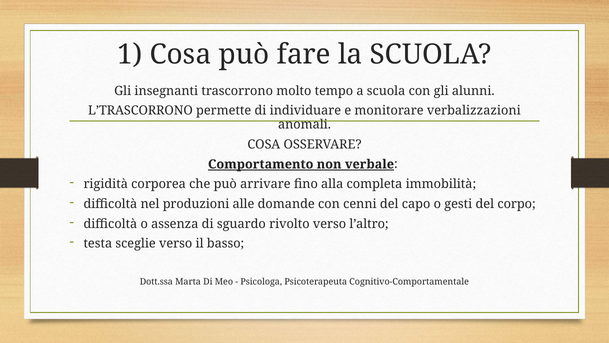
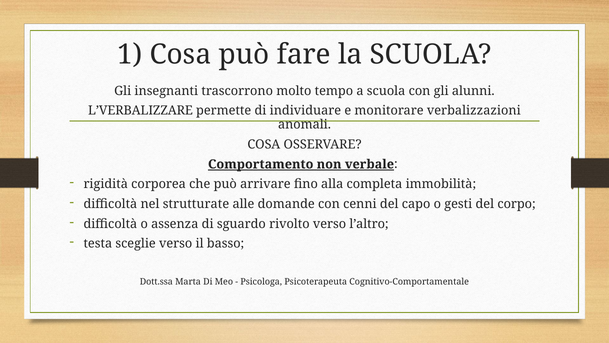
L’TRASCORRONO: L’TRASCORRONO -> L’VERBALIZZARE
produzioni: produzioni -> strutturate
